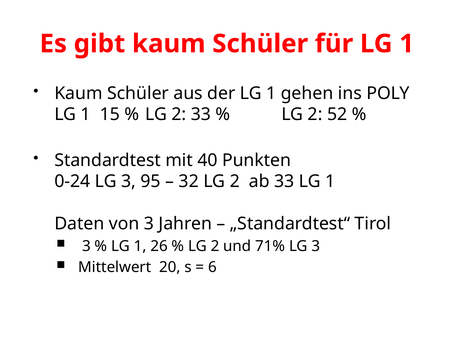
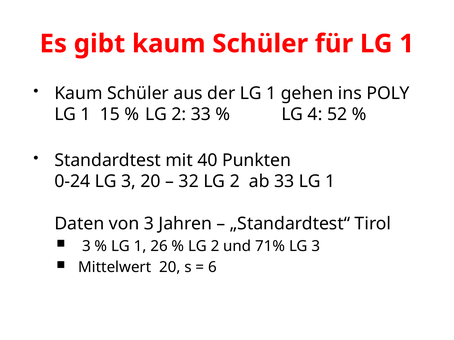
2 at (315, 115): 2 -> 4
3 95: 95 -> 20
